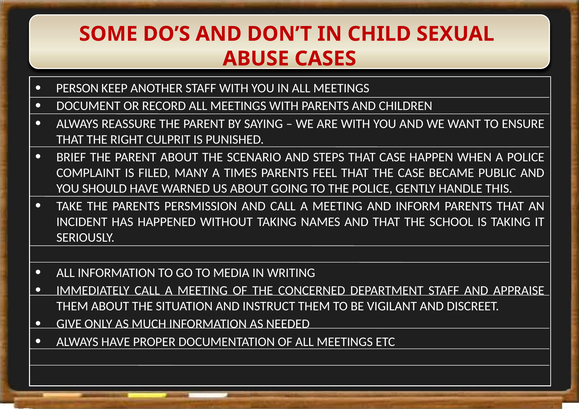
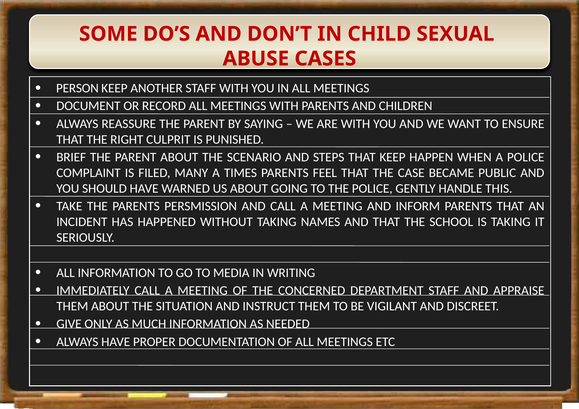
THAT CASE: CASE -> KEEP
